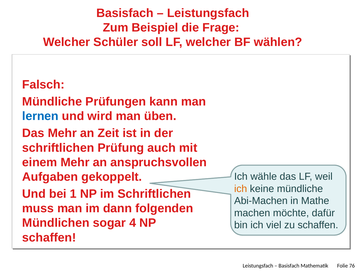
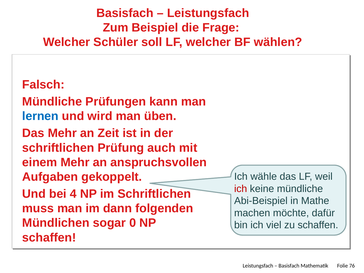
ich at (241, 189) colour: orange -> red
1: 1 -> 4
Abi-Machen: Abi-Machen -> Abi-Beispiel
4: 4 -> 0
